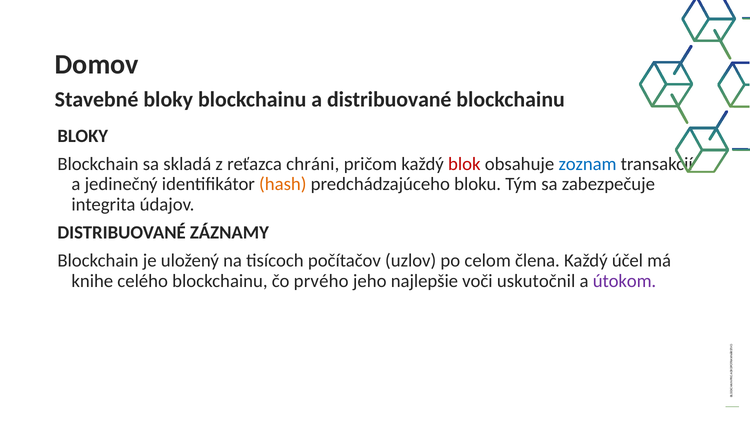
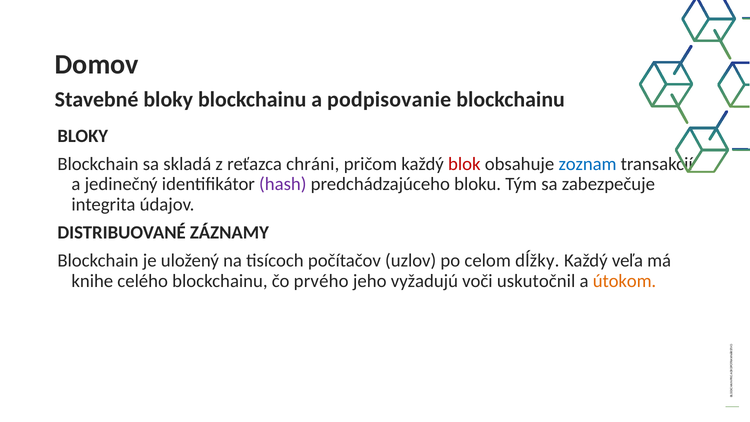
a distribuované: distribuované -> podpisovanie
hash colour: orange -> purple
člena: člena -> dĺžky
účel: účel -> veľa
najlepšie: najlepšie -> vyžadujú
útokom colour: purple -> orange
